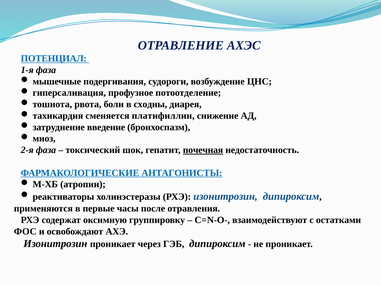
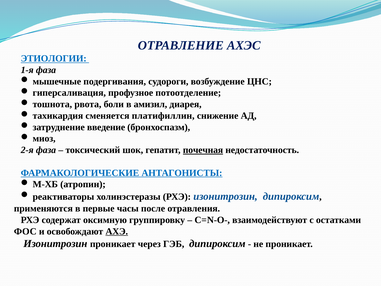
ПОТЕНЦИАЛ: ПОТЕНЦИАЛ -> ЭТИОЛОГИИ
сходны: сходны -> амизил
АХЭ underline: none -> present
